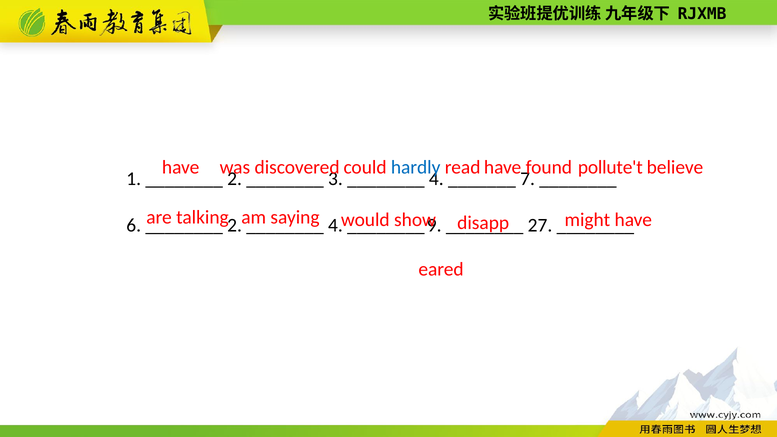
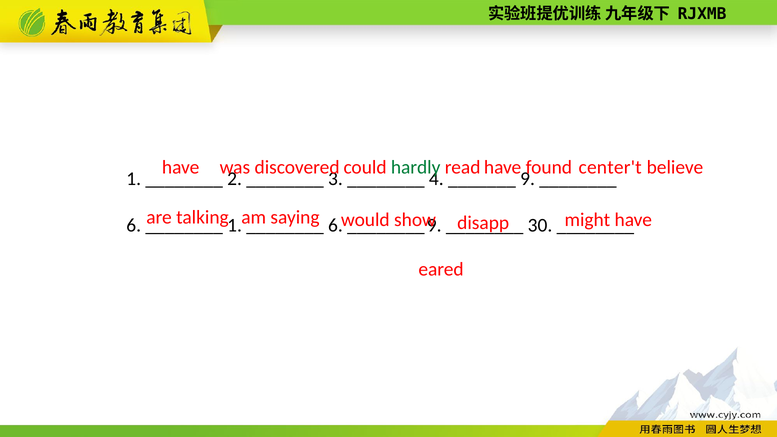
hardly colour: blue -> green
pollute't: pollute't -> center't
7 at (528, 179): 7 -> 9
2 at (235, 225): 2 -> 1
4 at (335, 225): 4 -> 6
27: 27 -> 30
